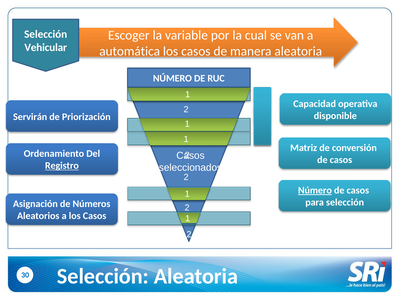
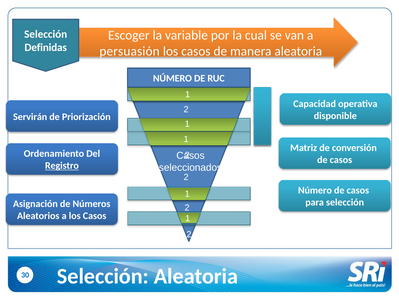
Vehicular: Vehicular -> Definidas
automática: automática -> persuasión
Número at (315, 190) underline: present -> none
